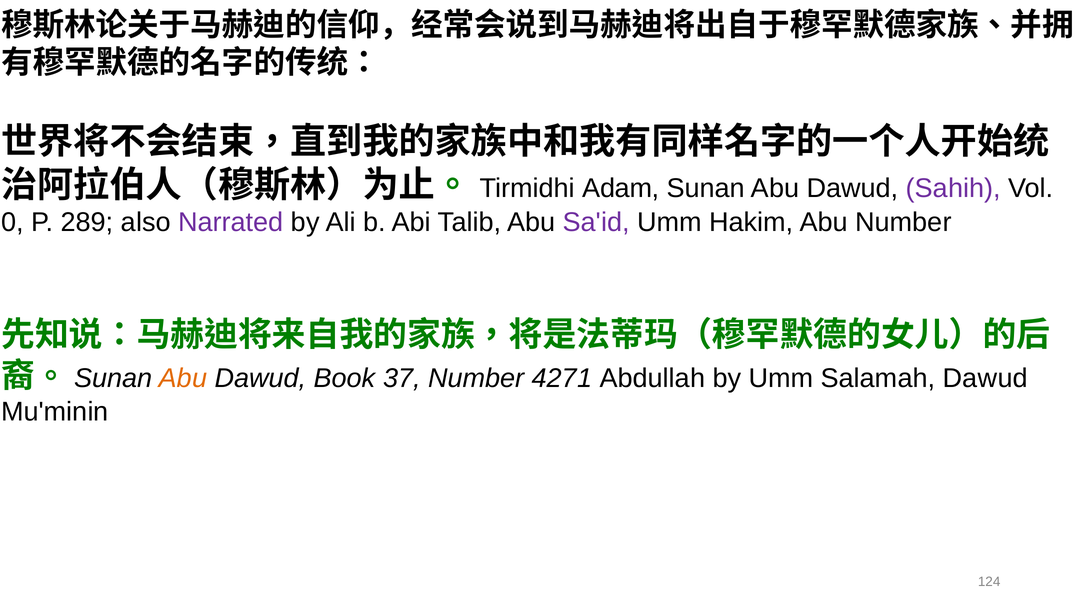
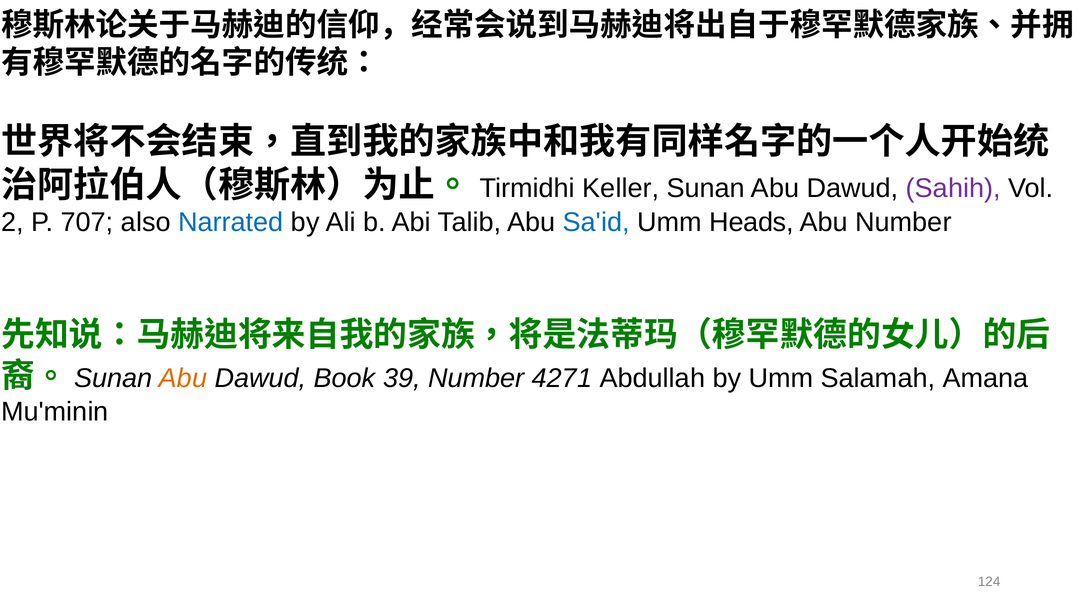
Adam: Adam -> Keller
0: 0 -> 2
289: 289 -> 707
Narrated colour: purple -> blue
Sa'id colour: purple -> blue
Hakim: Hakim -> Heads
37: 37 -> 39
Salamah Dawud: Dawud -> Amana
